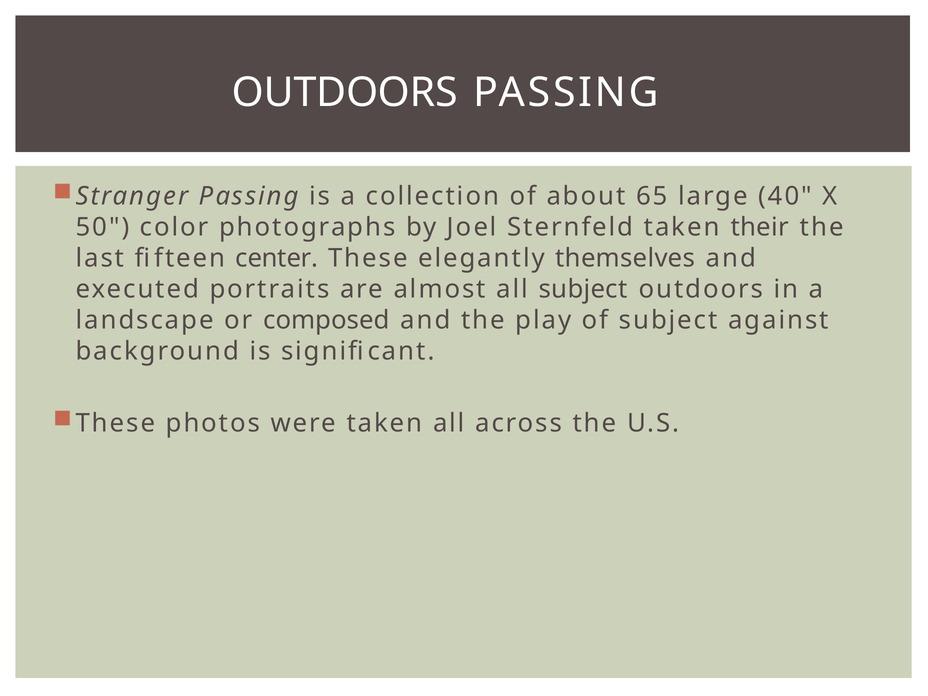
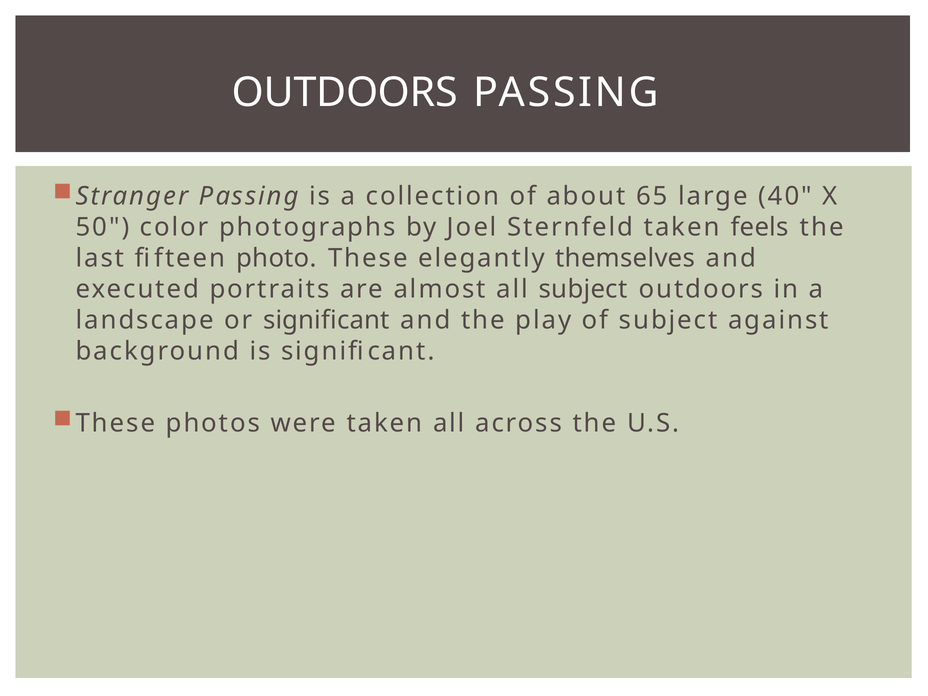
their: their -> feels
center: center -> photo
or composed: composed -> significant
